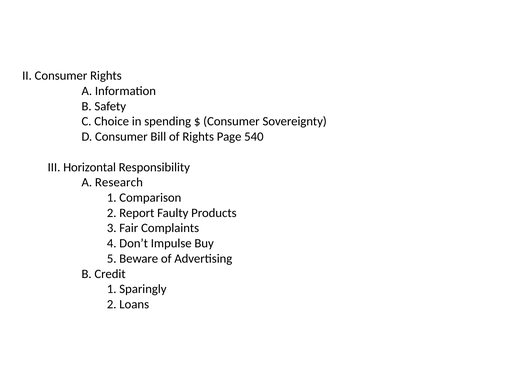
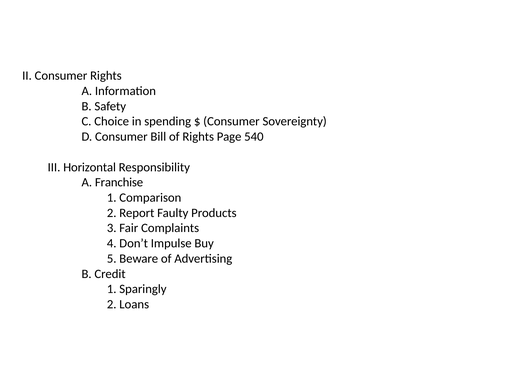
Research: Research -> Franchise
